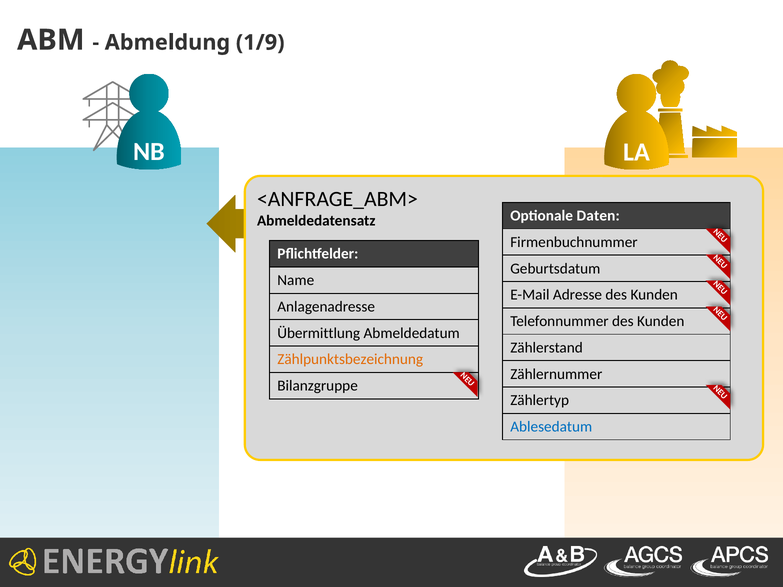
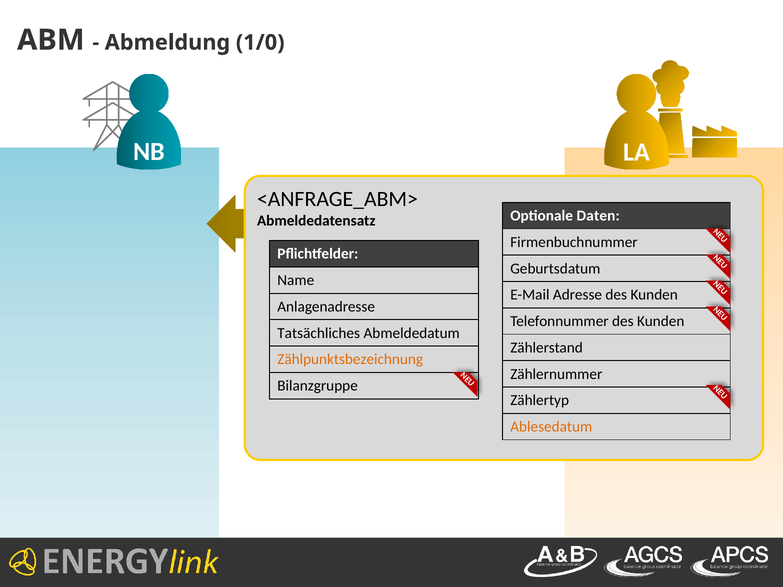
1/9: 1/9 -> 1/0
Übermittlung: Übermittlung -> Tatsächliches
Ablesedatum colour: blue -> orange
